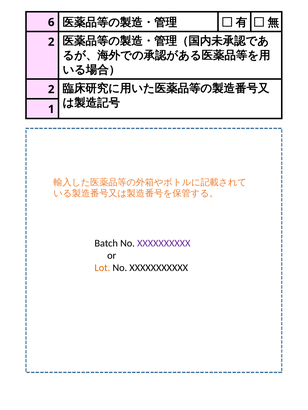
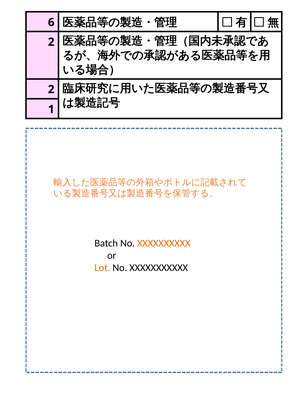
XXXXXXXXXX colour: purple -> orange
